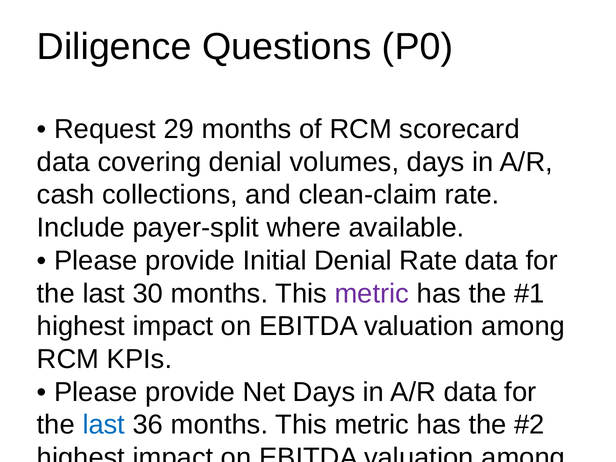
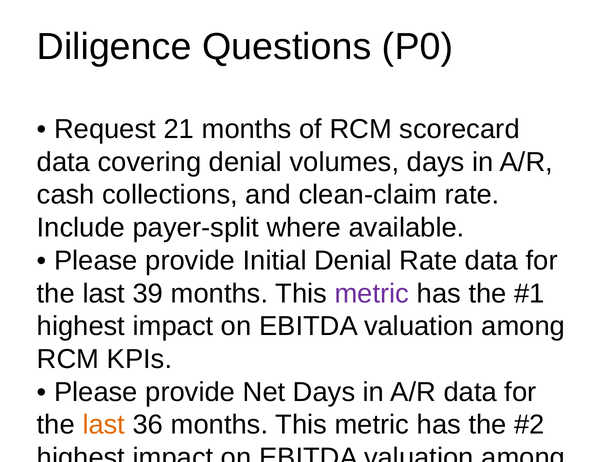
29: 29 -> 21
30: 30 -> 39
last at (104, 425) colour: blue -> orange
